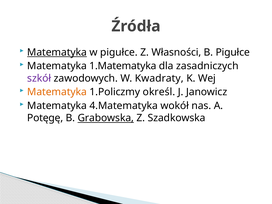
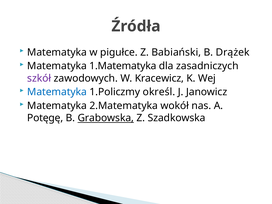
Matematyka at (57, 52) underline: present -> none
Własności: Własności -> Babiański
B Pigułce: Pigułce -> Drążek
Kwadraty: Kwadraty -> Kracewicz
Matematyka at (57, 92) colour: orange -> blue
4.Matematyka: 4.Matematyka -> 2.Matematyka
